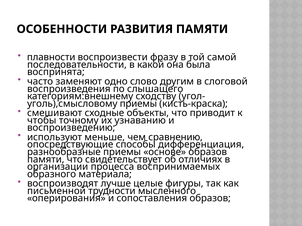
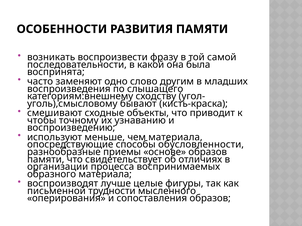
плавности: плавности -> возникать
слоговой: слоговой -> младших
приемы at (138, 104): приемы -> бывают
чем сравнению: сравнению -> материала
дифференциация: дифференциация -> обусловленности
